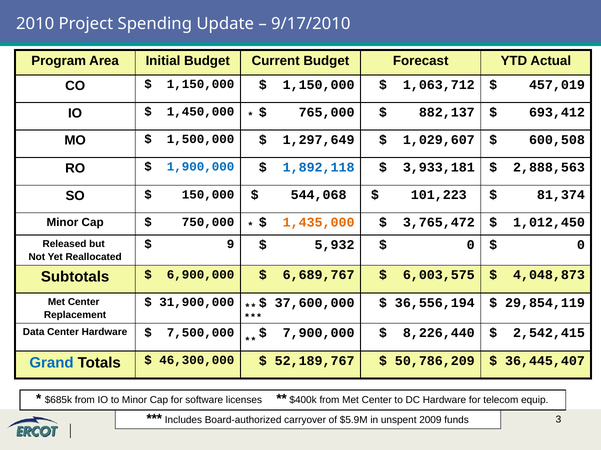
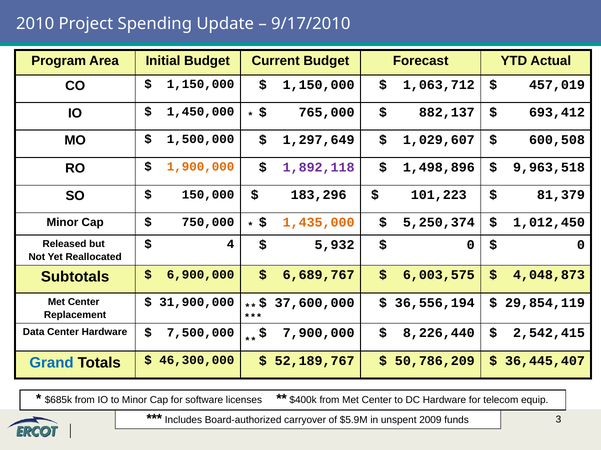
1,900,000 colour: blue -> orange
1,892,118 colour: blue -> purple
3,933,181: 3,933,181 -> 1,498,896
2,888,563: 2,888,563 -> 9,963,518
544,068: 544,068 -> 183,296
81,374: 81,374 -> 81,379
3,765,472: 3,765,472 -> 5,250,374
9: 9 -> 4
